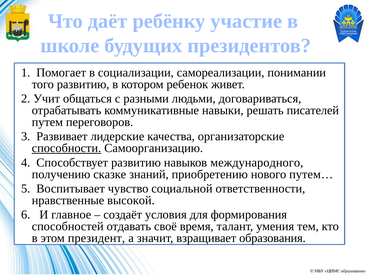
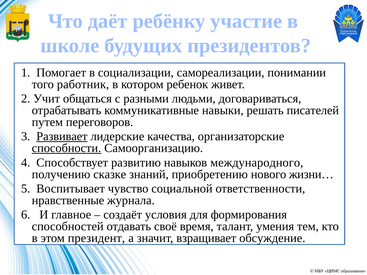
того развитию: развитию -> работник
Развивает underline: none -> present
путем…: путем… -> жизни…
высокой: высокой -> журнала
образования: образования -> обсуждение
